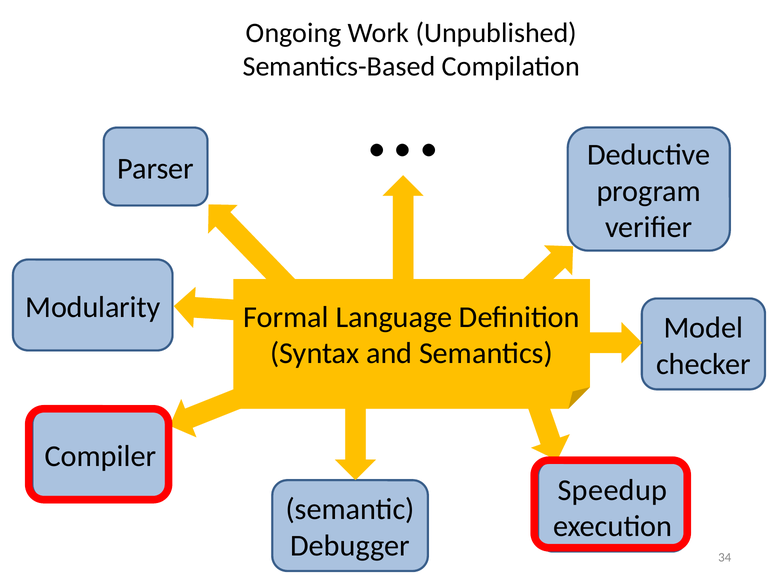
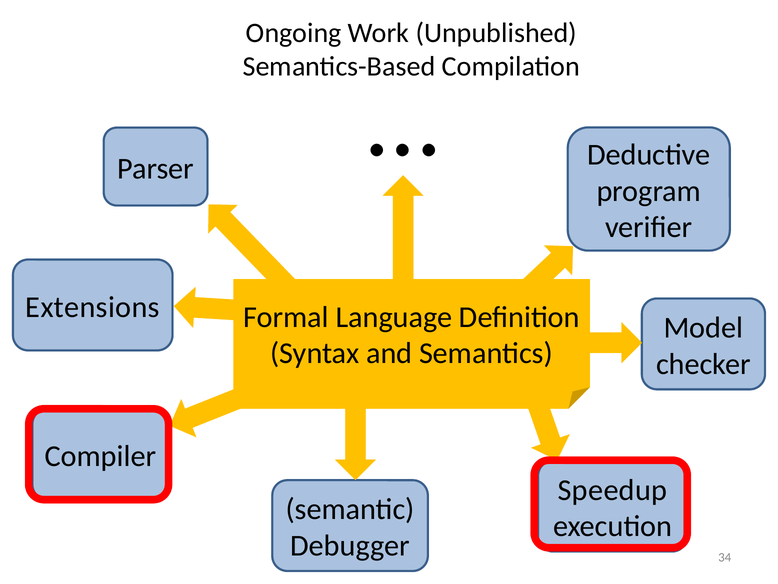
Modularity: Modularity -> Extensions
